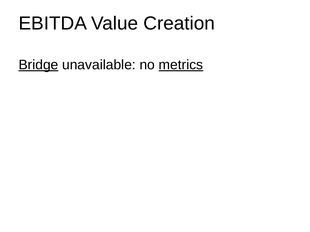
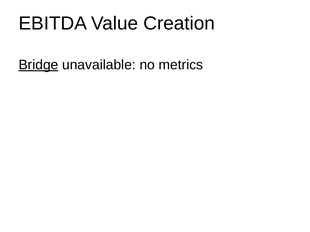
metrics underline: present -> none
